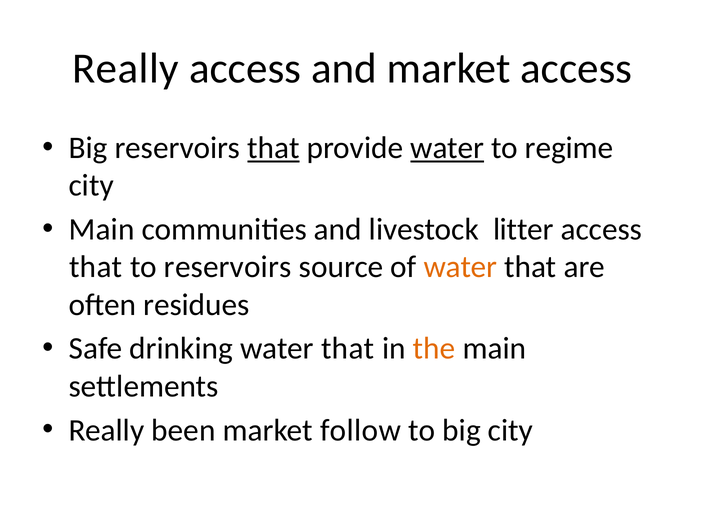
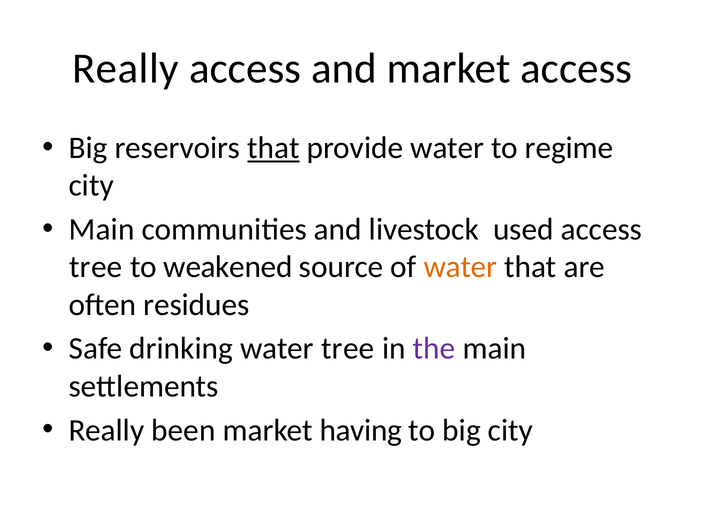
water at (447, 148) underline: present -> none
litter: litter -> used
that at (96, 267): that -> tree
to reservoirs: reservoirs -> weakened
drinking water that: that -> tree
the colour: orange -> purple
follow: follow -> having
